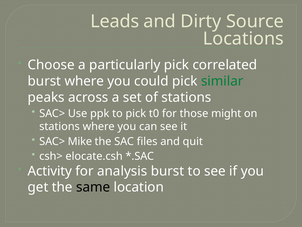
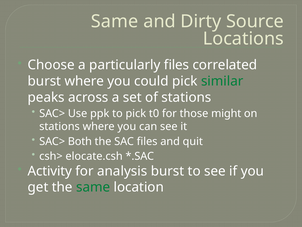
Leads at (115, 21): Leads -> Same
particularly pick: pick -> files
Mike: Mike -> Both
same at (93, 187) colour: black -> green
